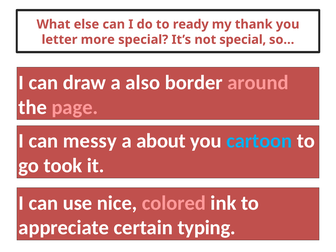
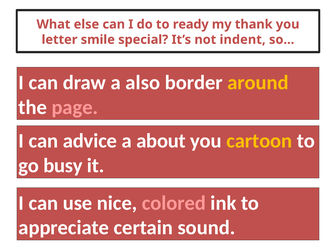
more: more -> smile
not special: special -> indent
around colour: pink -> yellow
messy: messy -> advice
cartoon colour: light blue -> yellow
took: took -> busy
typing: typing -> sound
